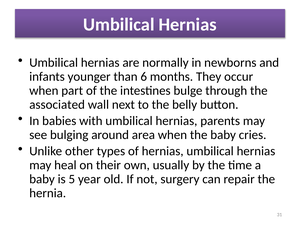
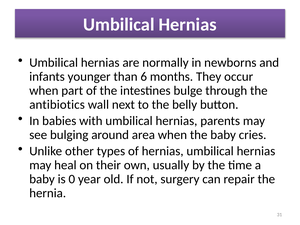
associated: associated -> antibiotics
5: 5 -> 0
